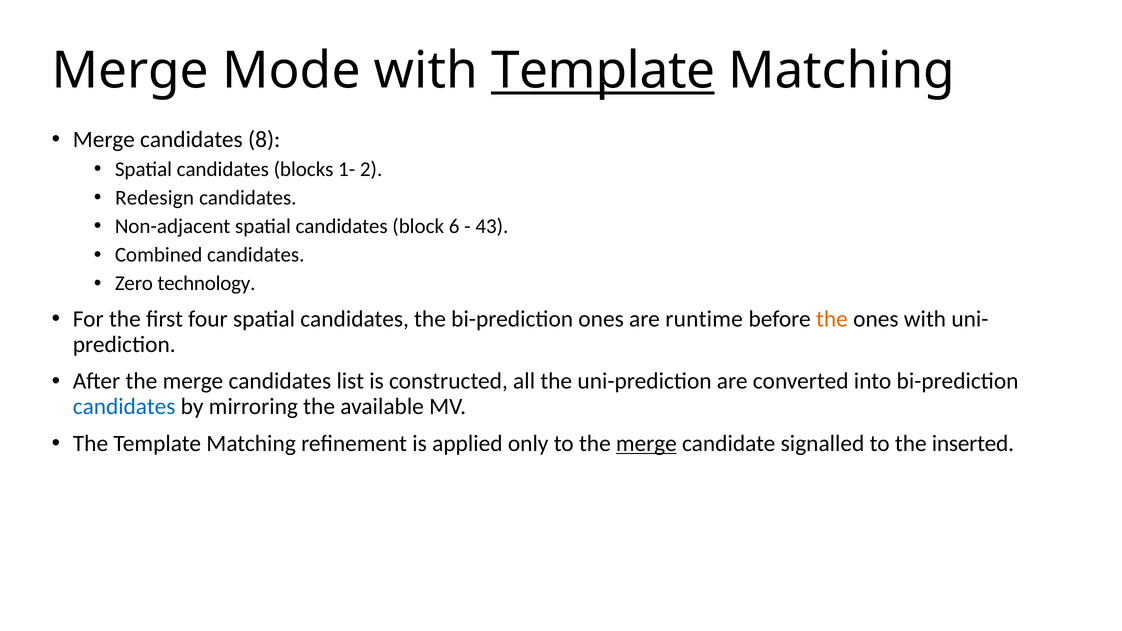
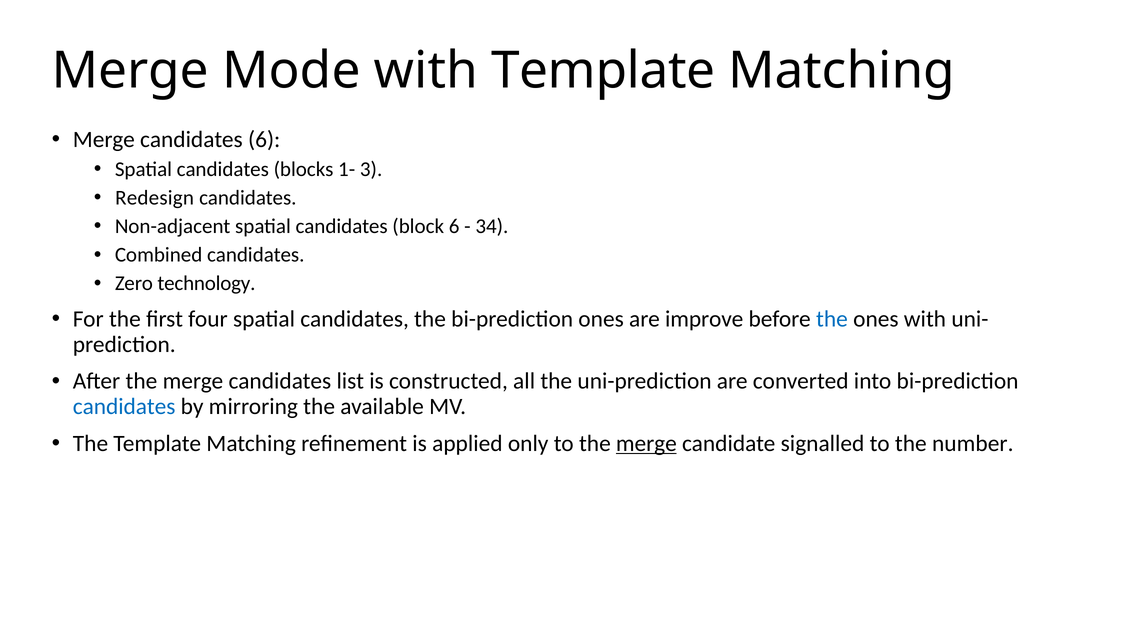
Template at (603, 71) underline: present -> none
candidates 8: 8 -> 6
2: 2 -> 3
43: 43 -> 34
runtime: runtime -> improve
the at (832, 319) colour: orange -> blue
inserted: inserted -> number
